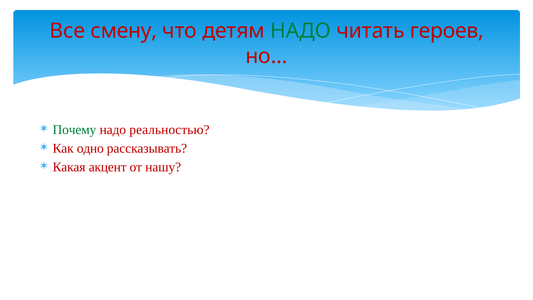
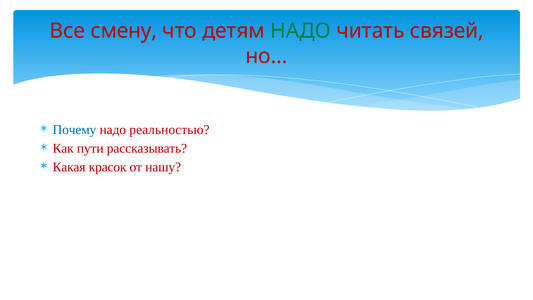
героев: героев -> связей
Почему colour: green -> blue
одно: одно -> пути
акцент: акцент -> красок
